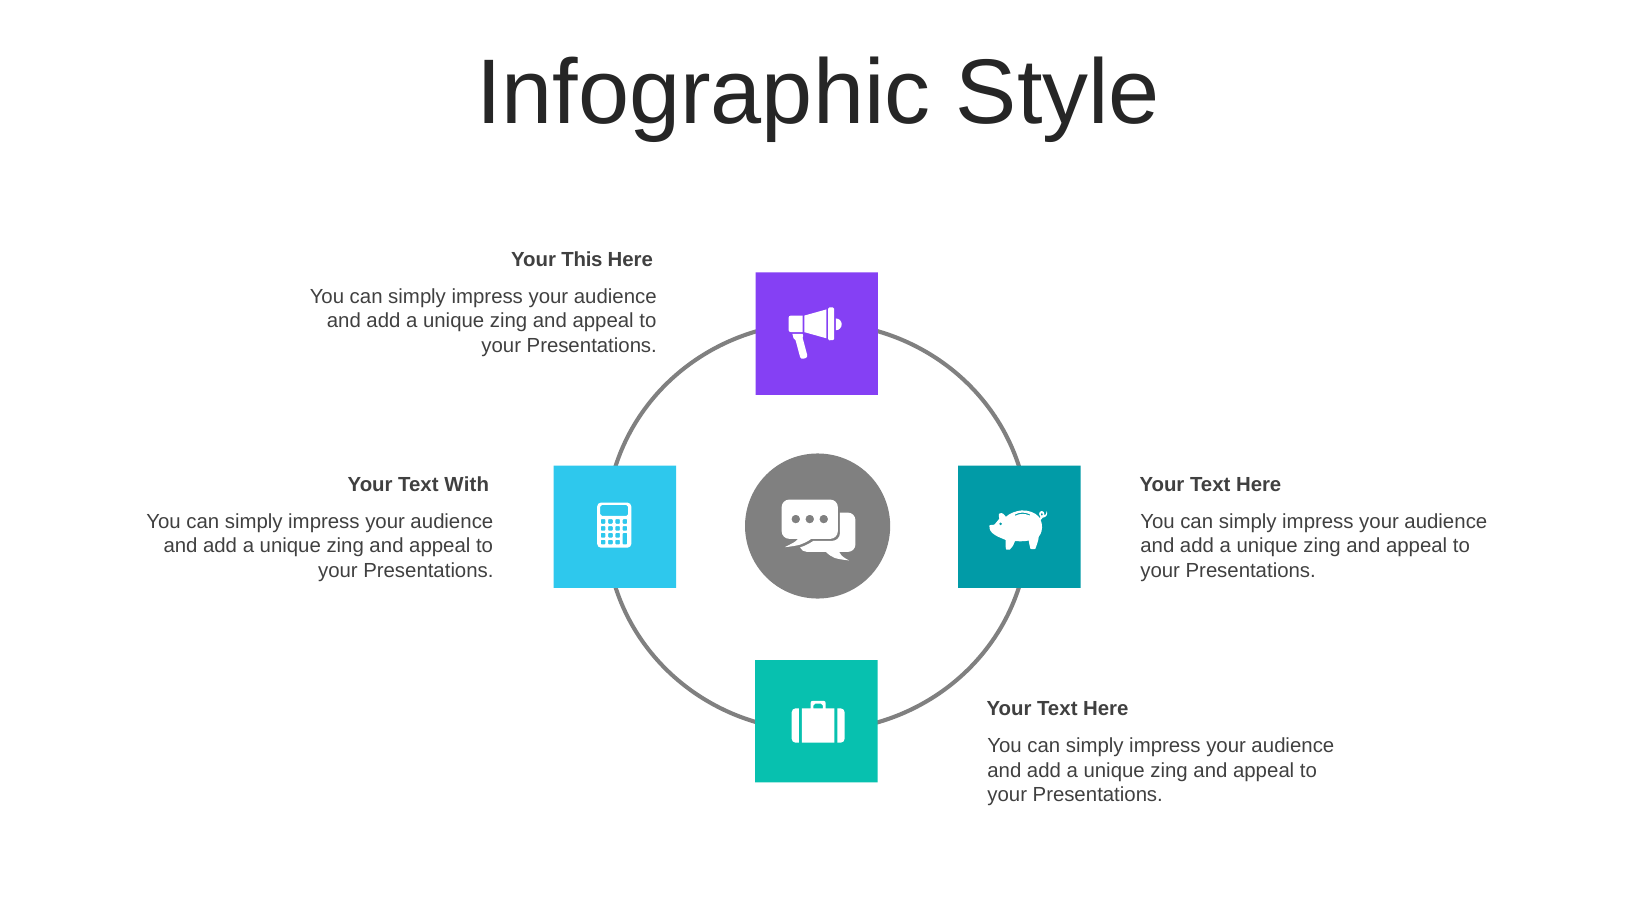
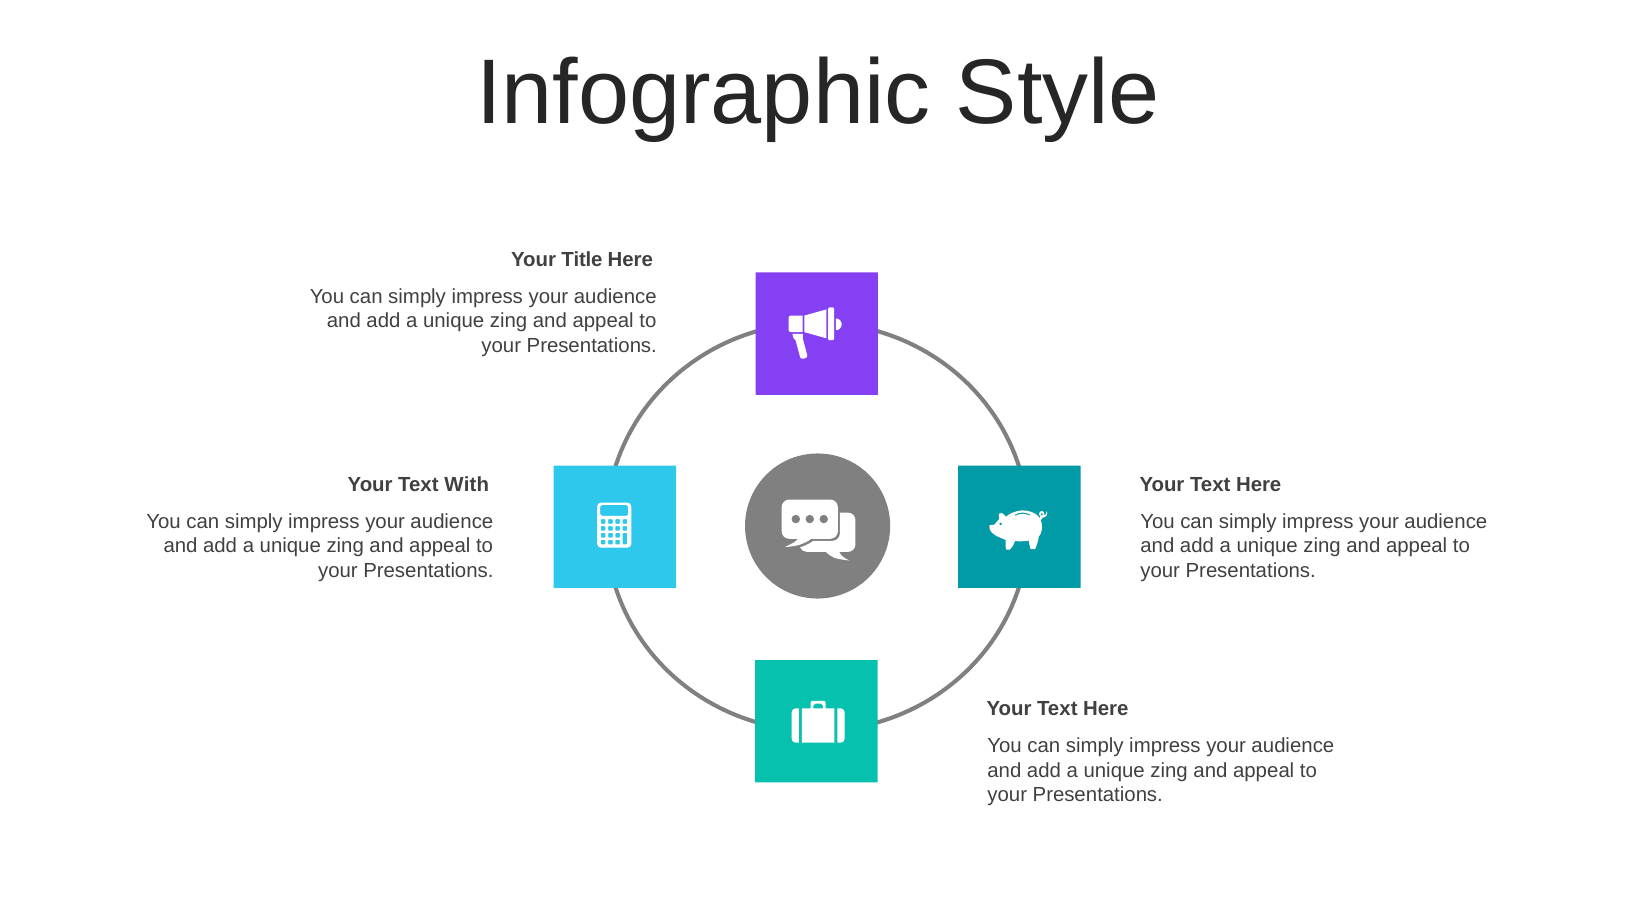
This: This -> Title
